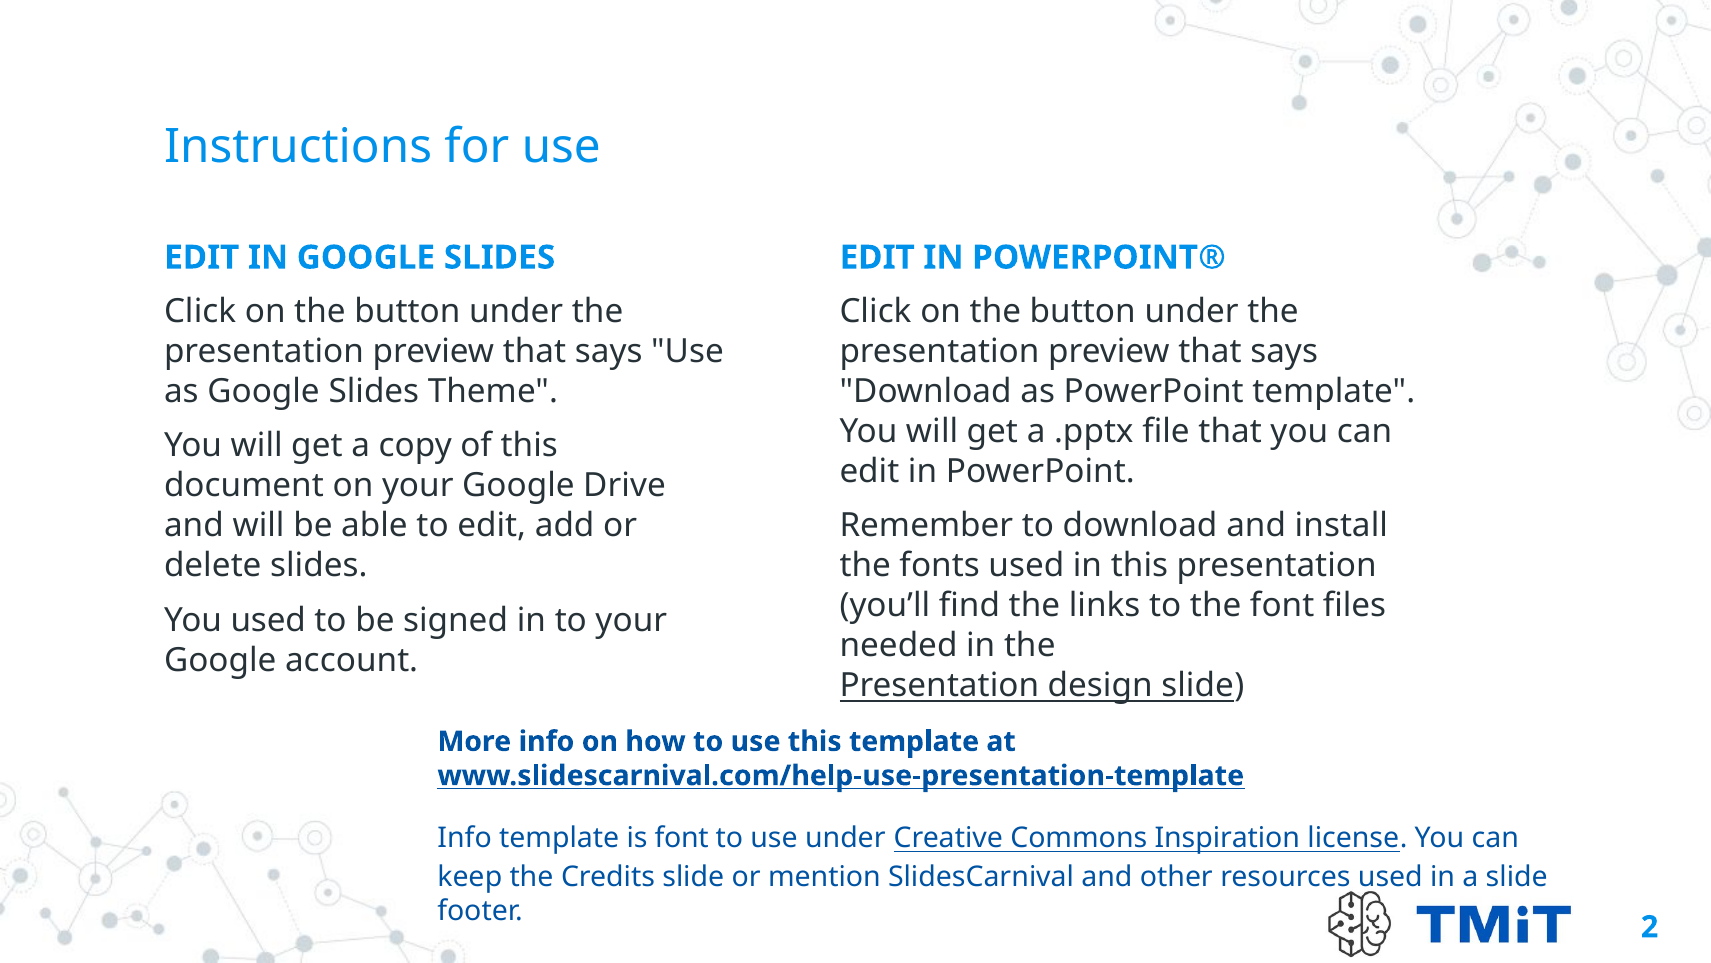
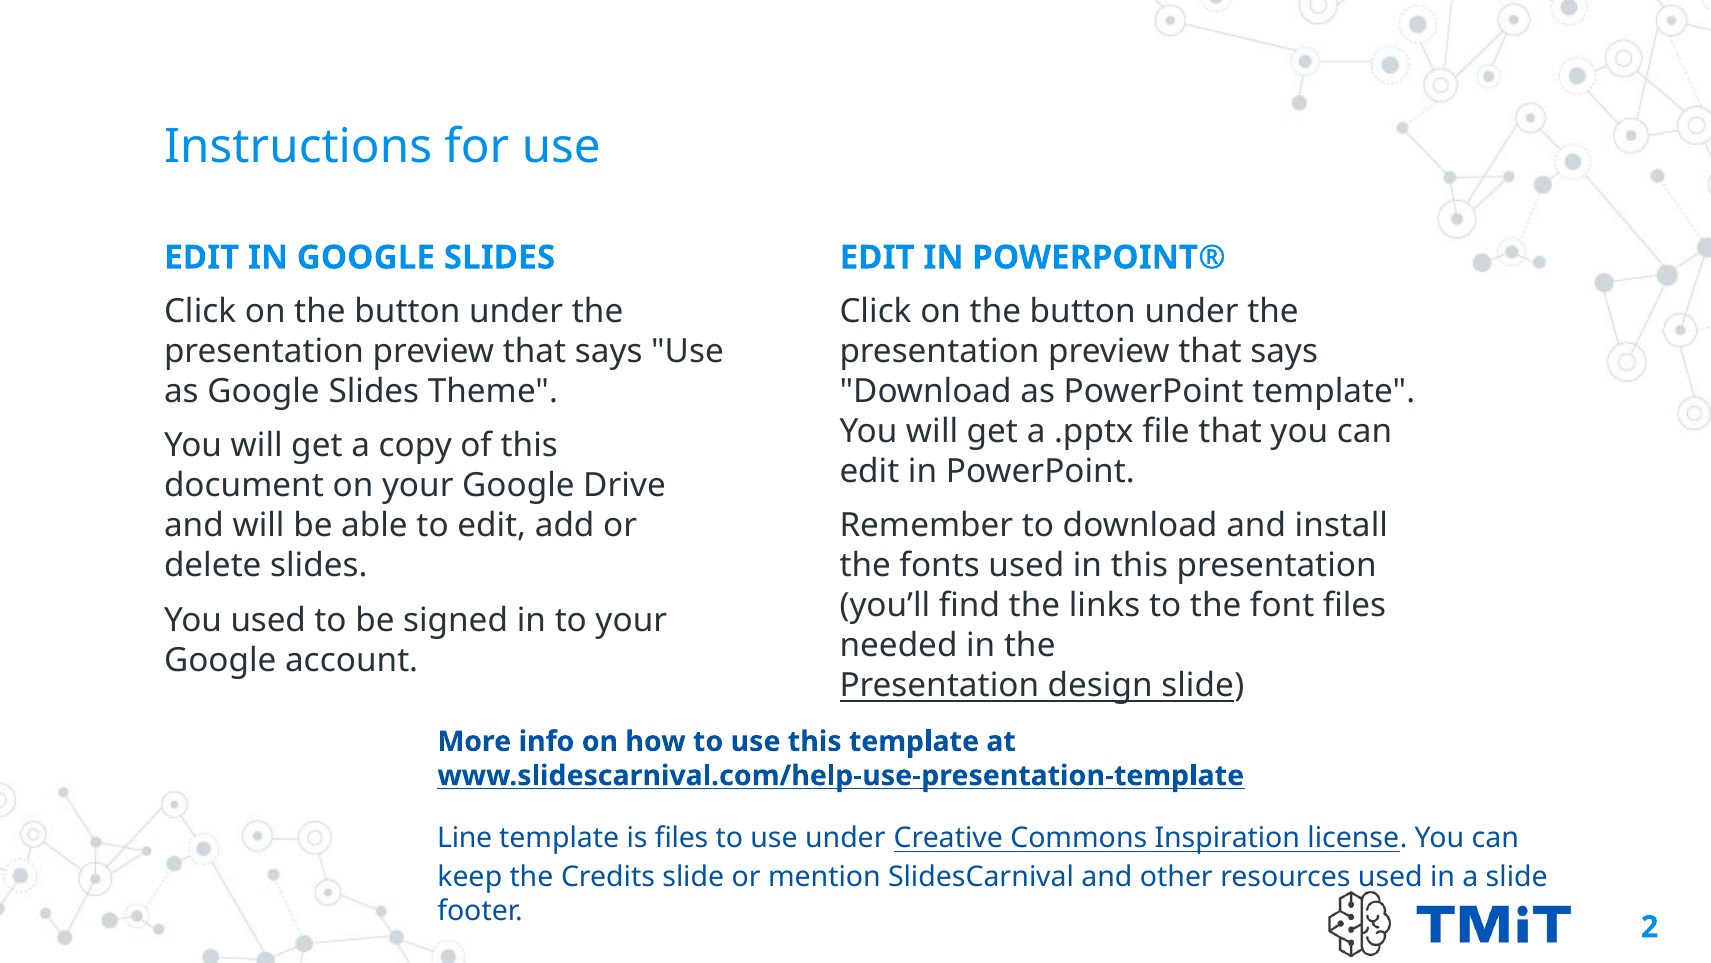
Info at (465, 838): Info -> Line
is font: font -> files
